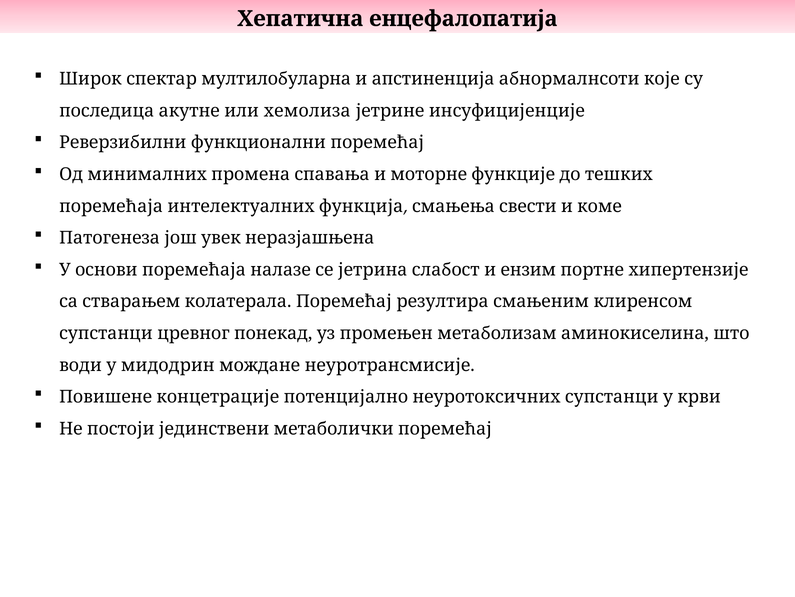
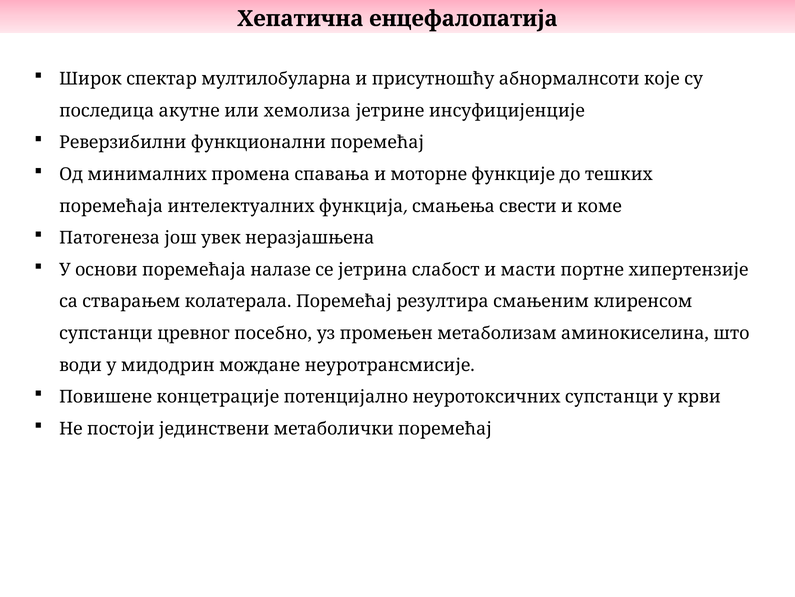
апстиненција: апстиненција -> присутношћу
ензим: ензим -> масти
понекад: понекад -> посебно
